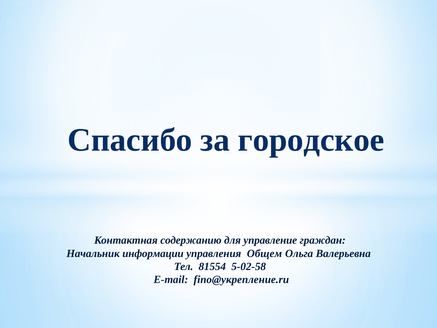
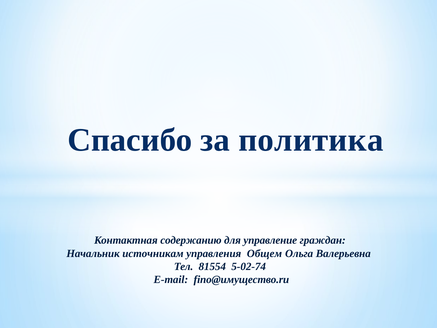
городское: городское -> политика
информации: информации -> источникам
5-02-58: 5-02-58 -> 5-02-74
fino@укрепление.ru: fino@укрепление.ru -> fino@имущество.ru
